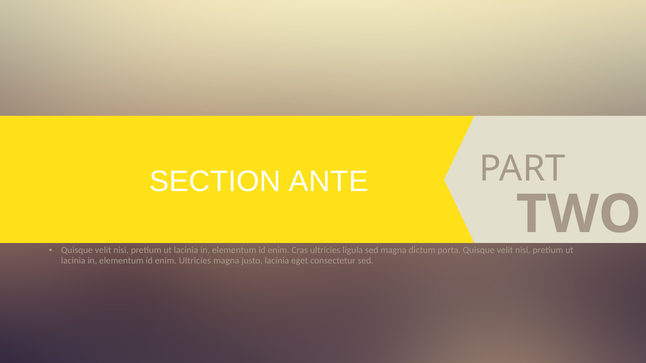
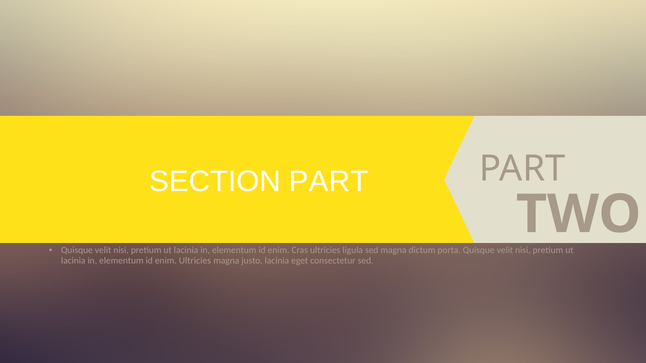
SECTION ANTE: ANTE -> PART
